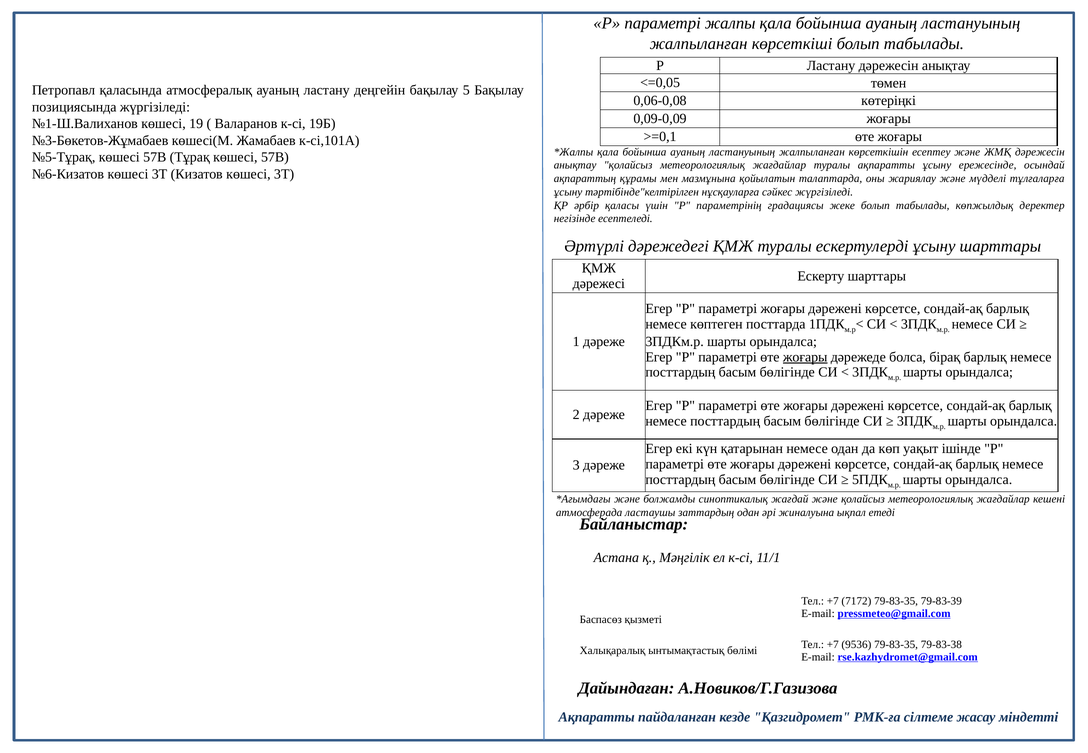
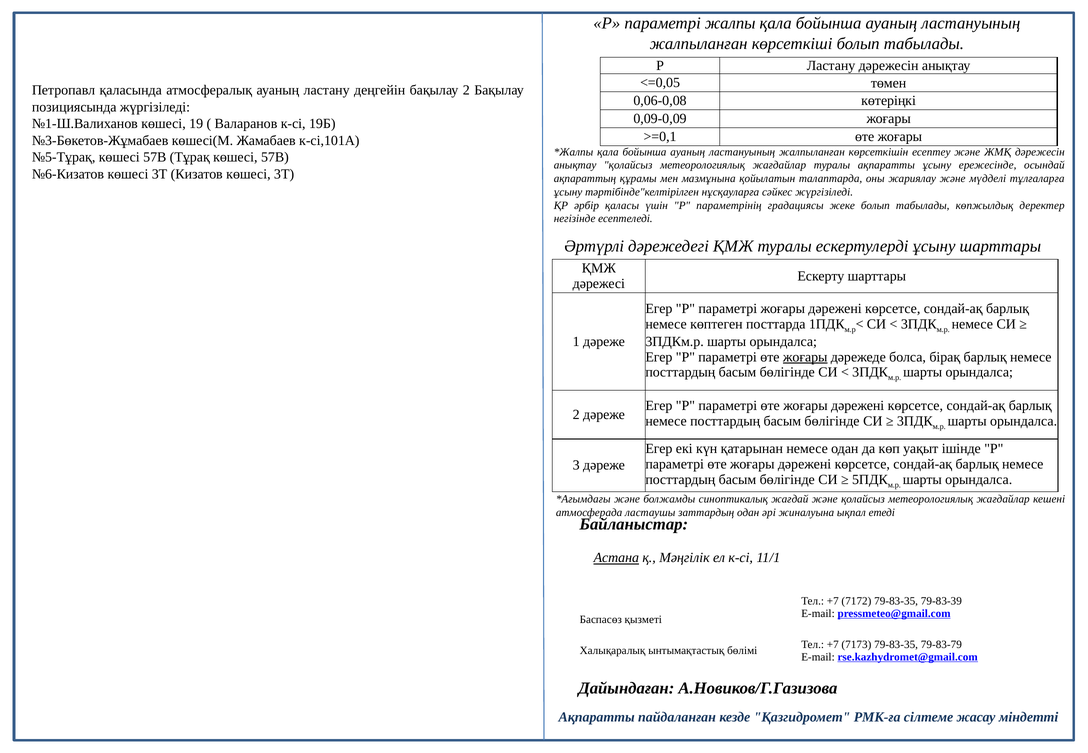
бақылау 5: 5 -> 2
Астана underline: none -> present
9536: 9536 -> 7173
79-83-38: 79-83-38 -> 79-83-79
